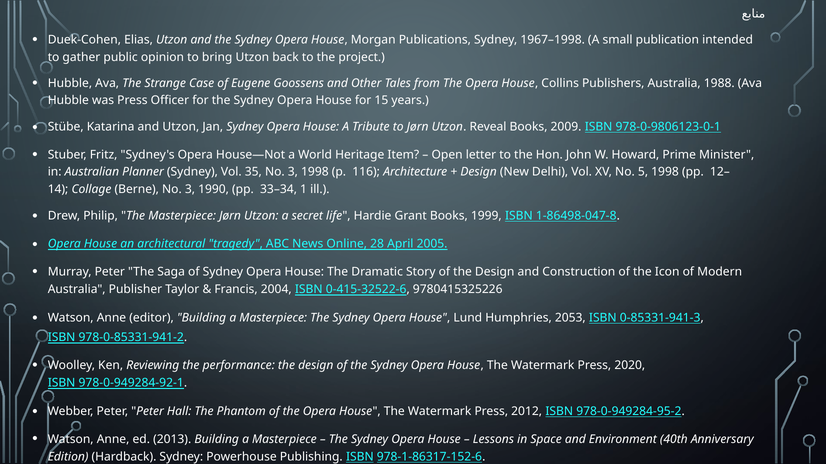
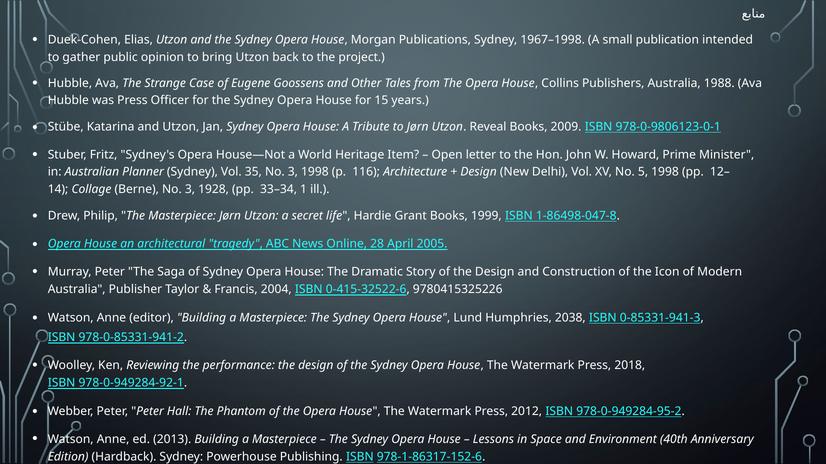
1990: 1990 -> 1928
2053: 2053 -> 2038
2020: 2020 -> 2018
